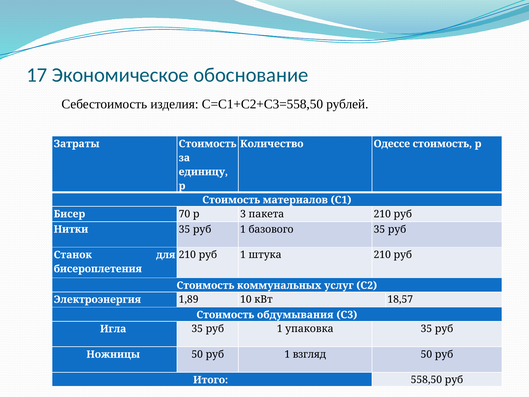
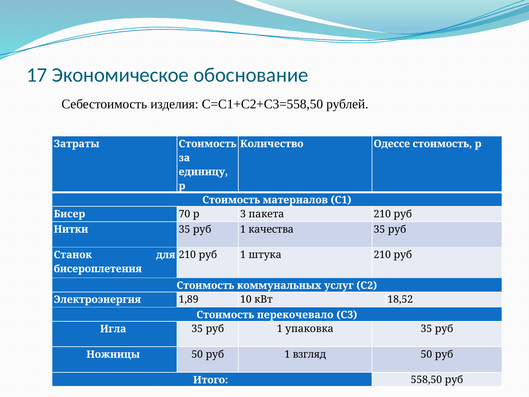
базового: базового -> качества
18,57: 18,57 -> 18,52
обдумывания: обдумывания -> перекочевало
